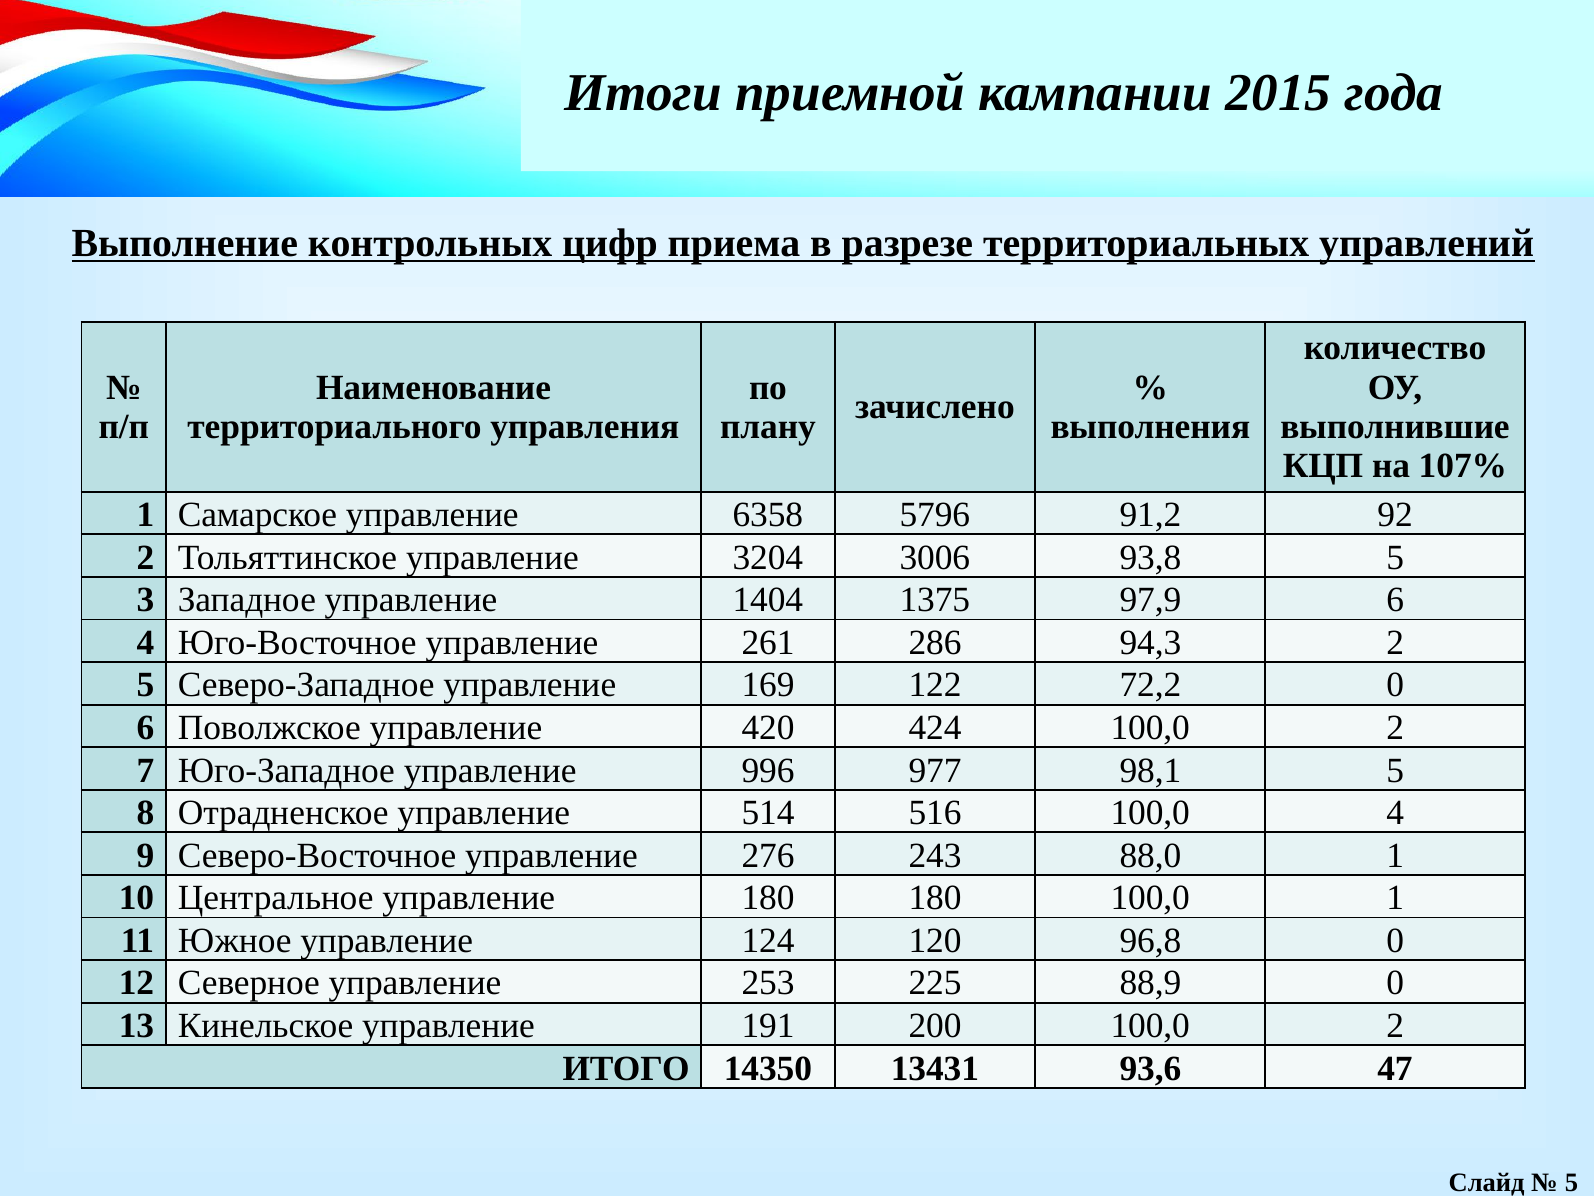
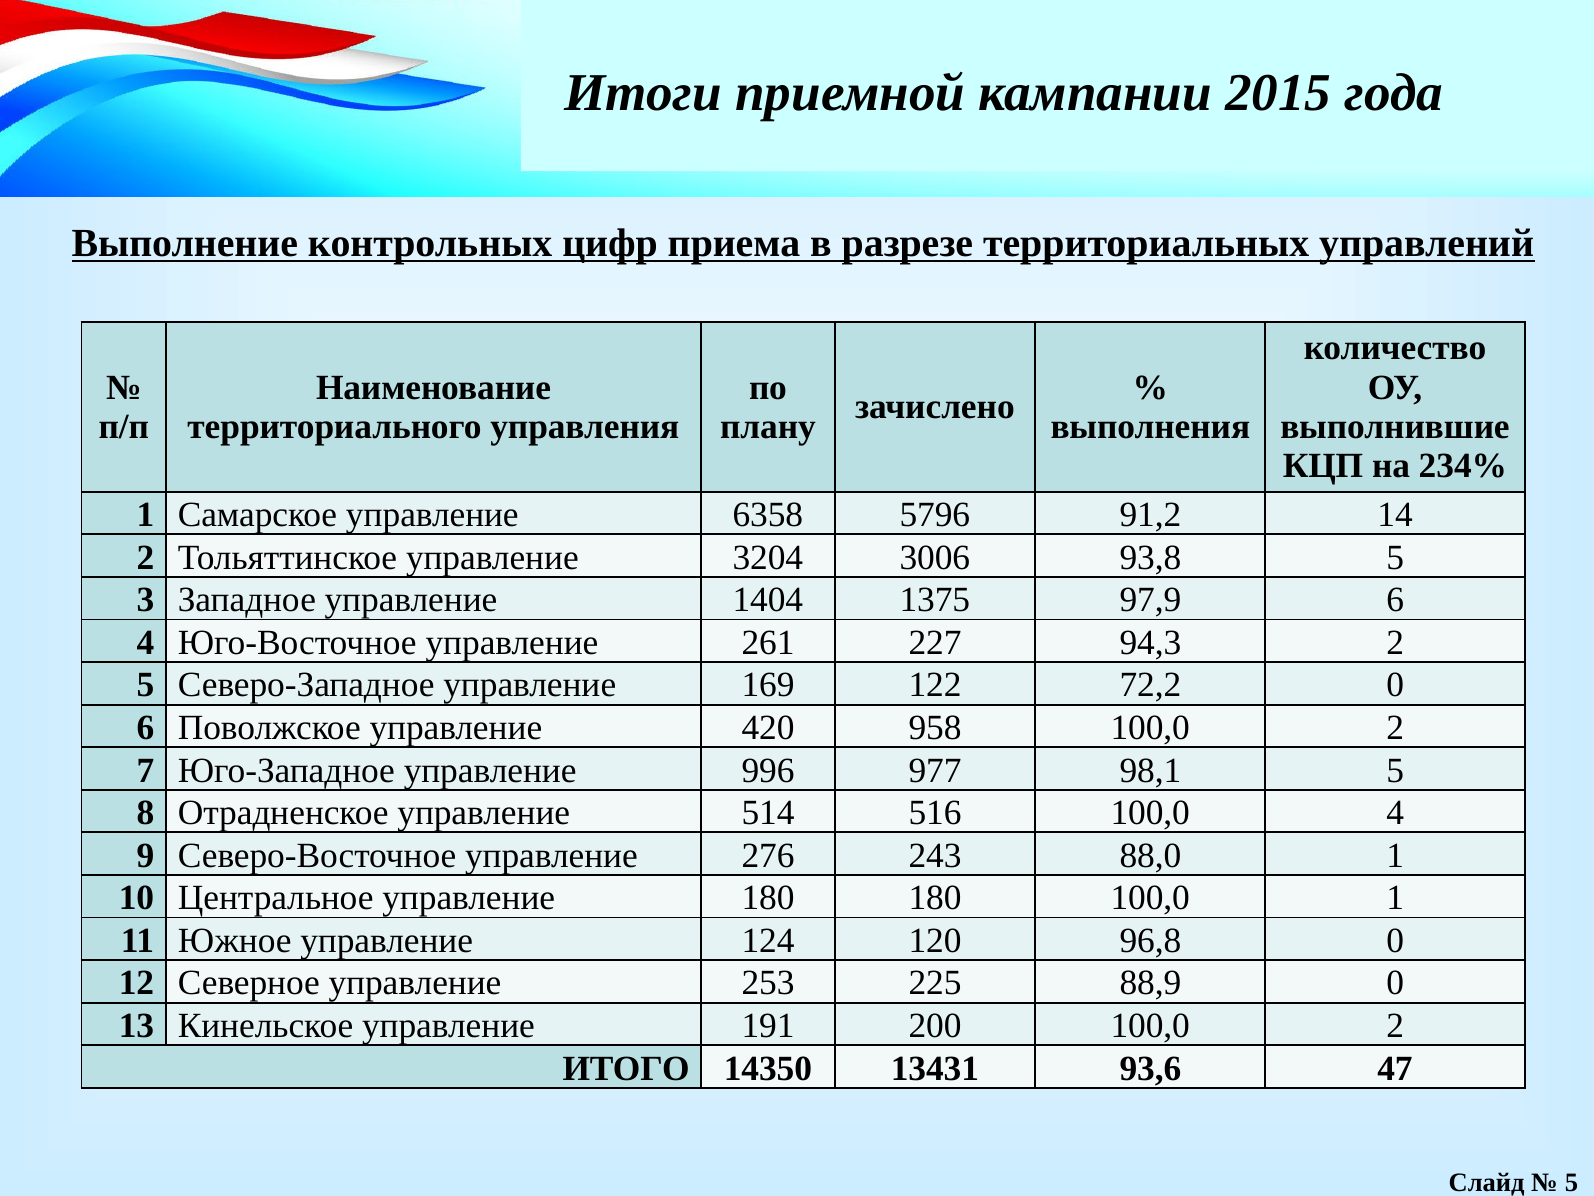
107%: 107% -> 234%
92: 92 -> 14
286: 286 -> 227
424: 424 -> 958
